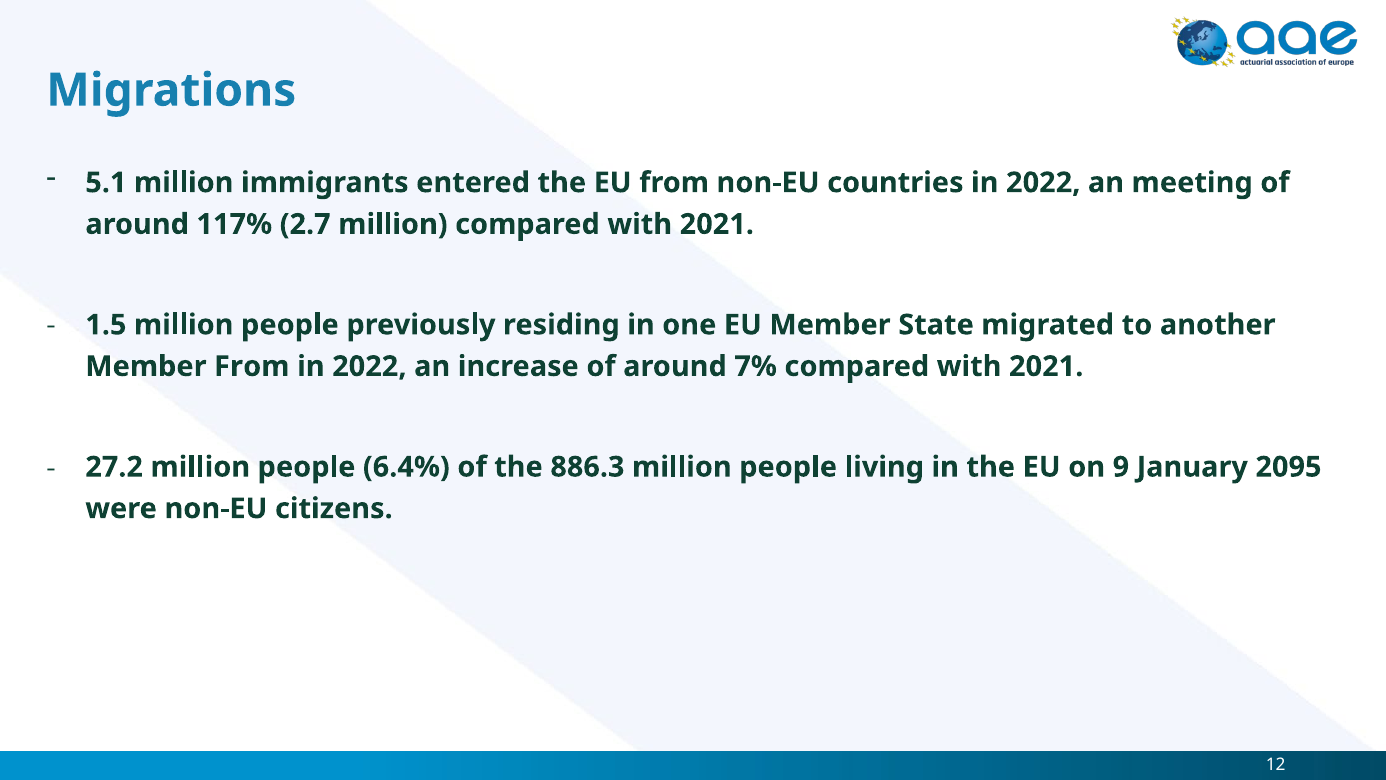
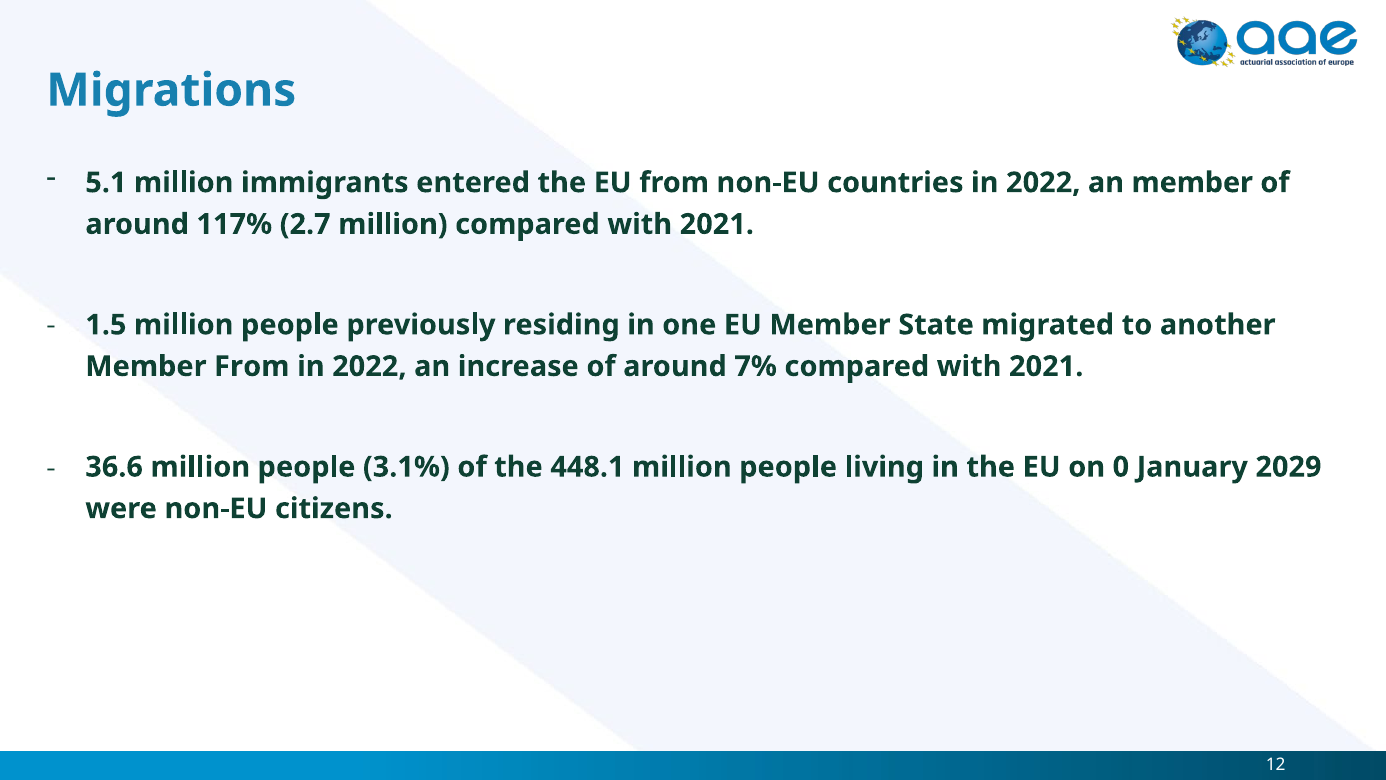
an meeting: meeting -> member
27.2: 27.2 -> 36.6
6.4%: 6.4% -> 3.1%
886.3: 886.3 -> 448.1
9: 9 -> 0
2095: 2095 -> 2029
